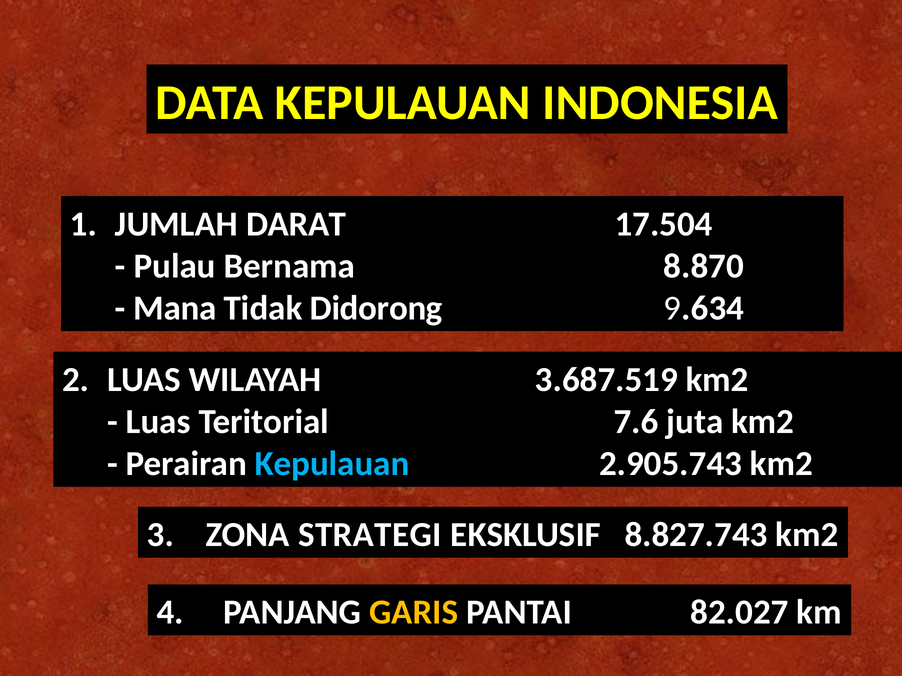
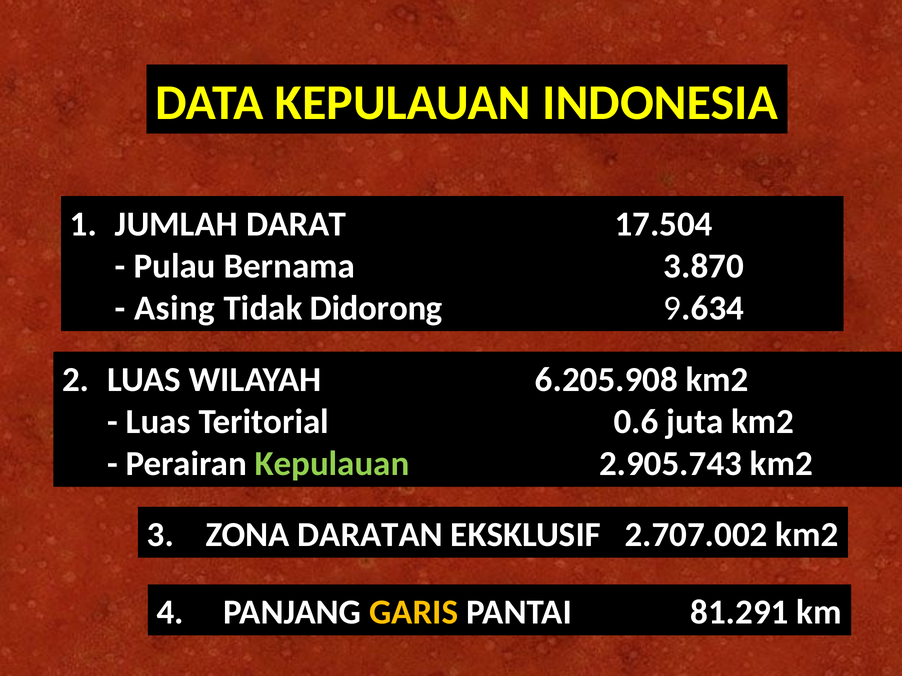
8.870: 8.870 -> 3.870
Mana: Mana -> Asing
3.687.519: 3.687.519 -> 6.205.908
7.6: 7.6 -> 0.6
Kepulauan at (332, 464) colour: light blue -> light green
STRATEGI: STRATEGI -> DARATAN
8.827.743: 8.827.743 -> 2.707.002
82.027: 82.027 -> 81.291
